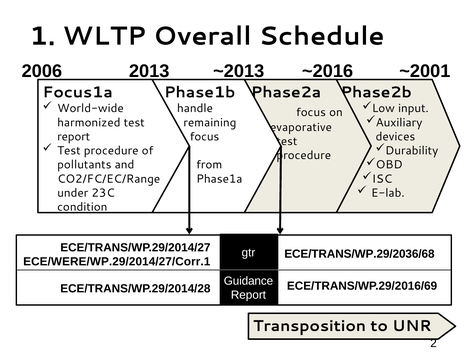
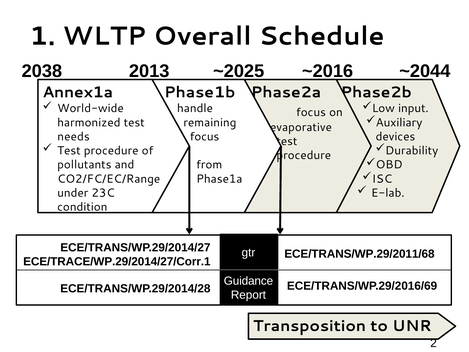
2006: 2006 -> 2038
~2013: ~2013 -> ~2025
~2001: ~2001 -> ~2044
Focus1a: Focus1a -> Annex1a
report at (74, 137): report -> needs
ECE/TRANS/WP.29/2036/68: ECE/TRANS/WP.29/2036/68 -> ECE/TRANS/WP.29/2011/68
ECE/WERE/WP.29/2014/27/Corr.1: ECE/WERE/WP.29/2014/27/Corr.1 -> ECE/TRACE/WP.29/2014/27/Corr.1
